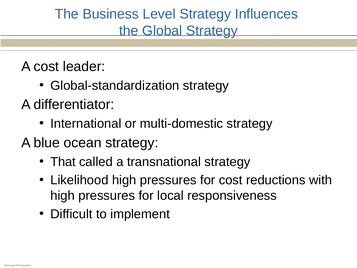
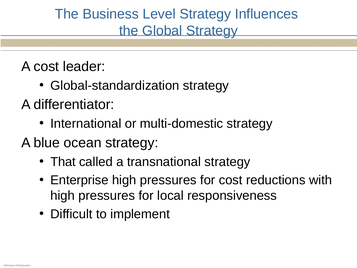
Likelihood: Likelihood -> Enterprise
